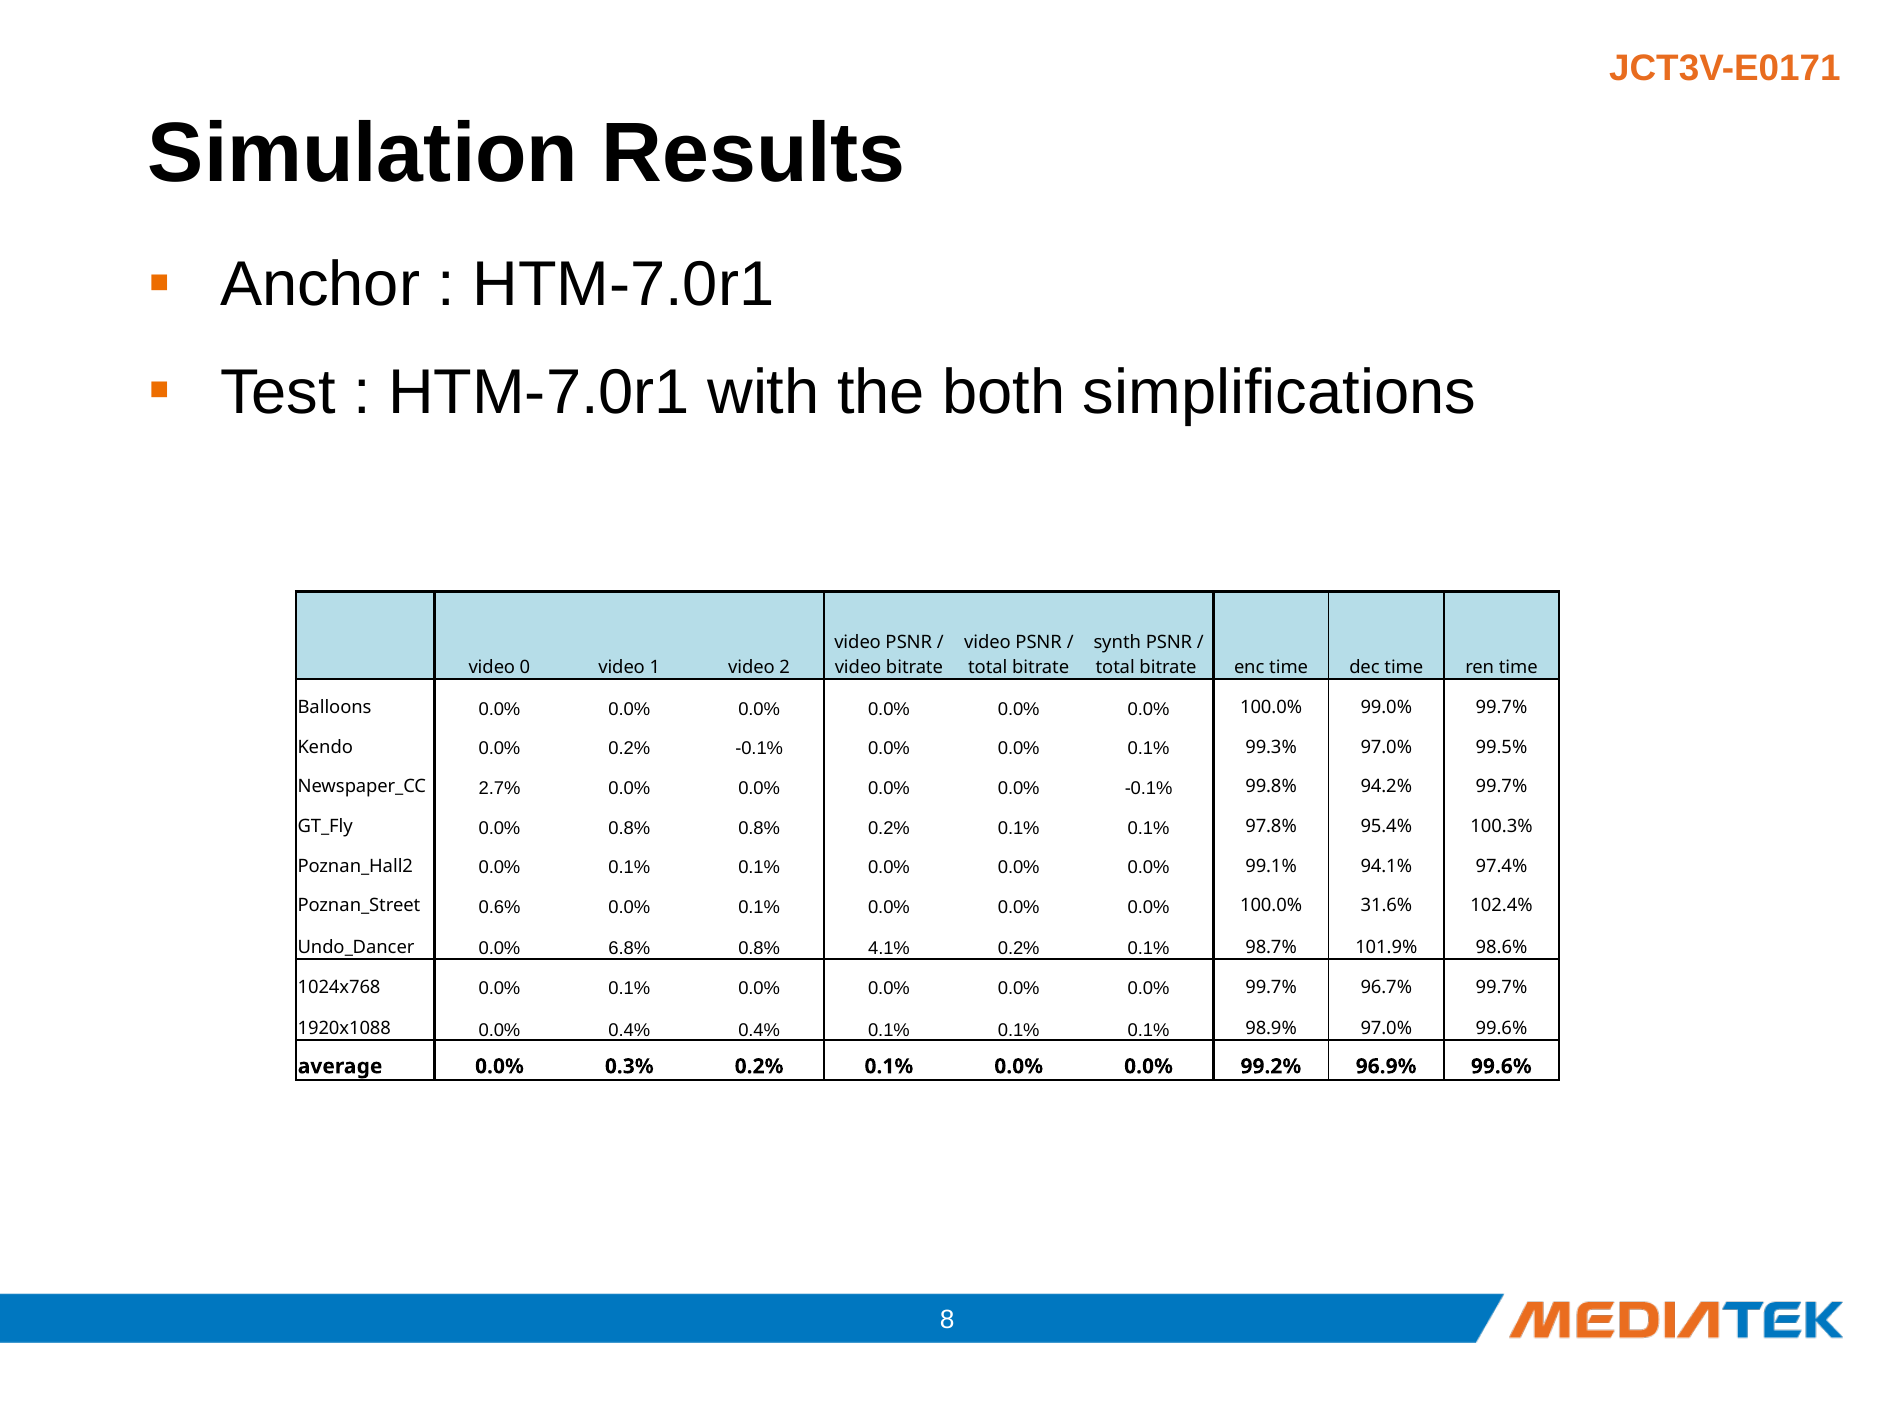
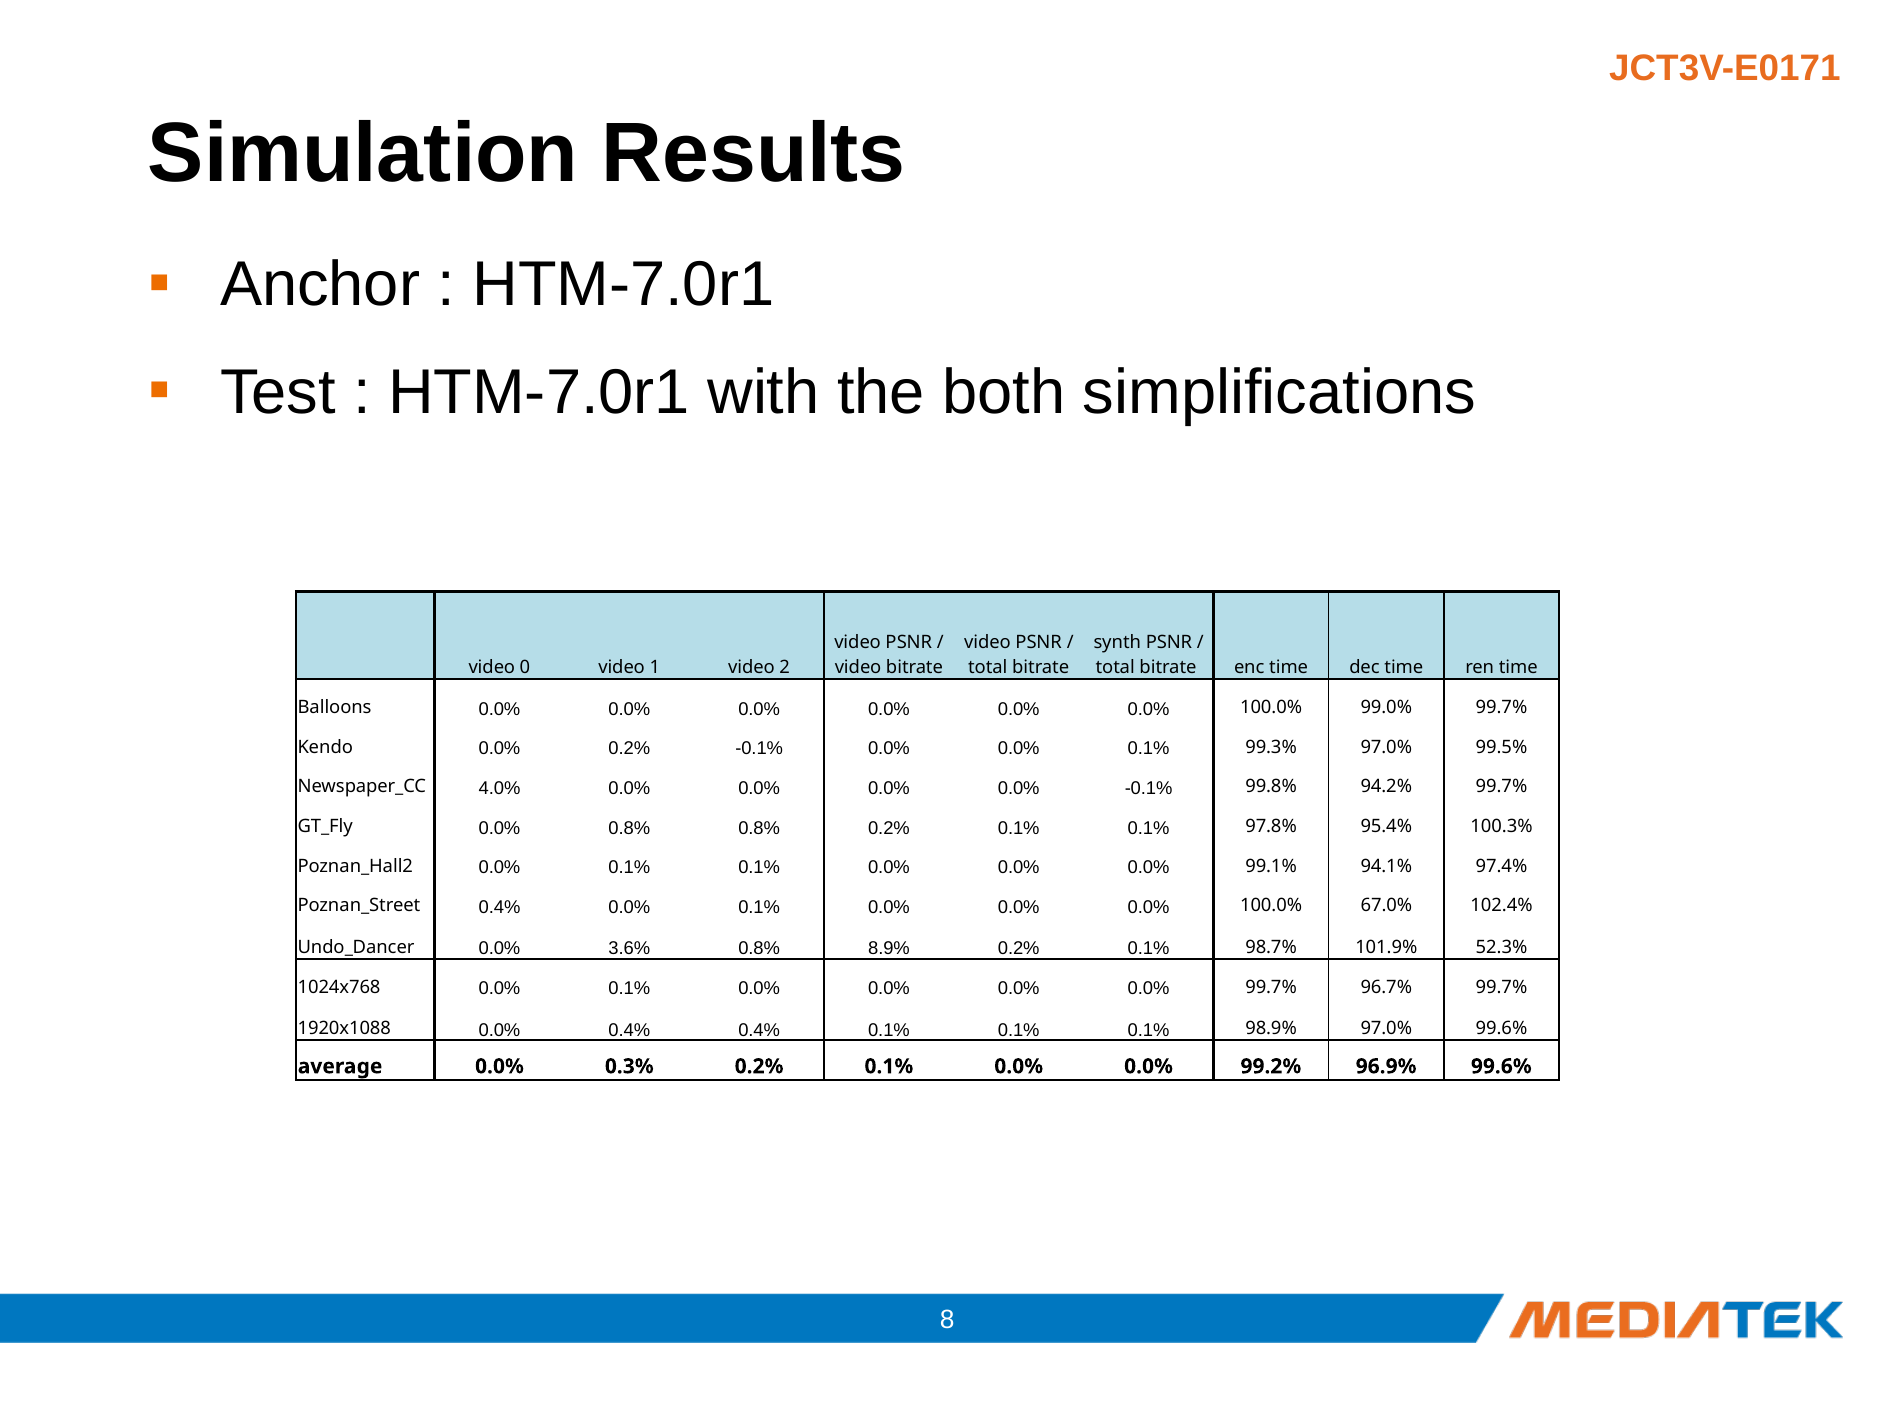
2.7%: 2.7% -> 4.0%
0.6% at (500, 907): 0.6% -> 0.4%
31.6%: 31.6% -> 67.0%
6.8%: 6.8% -> 3.6%
4.1%: 4.1% -> 8.9%
98.6%: 98.6% -> 52.3%
